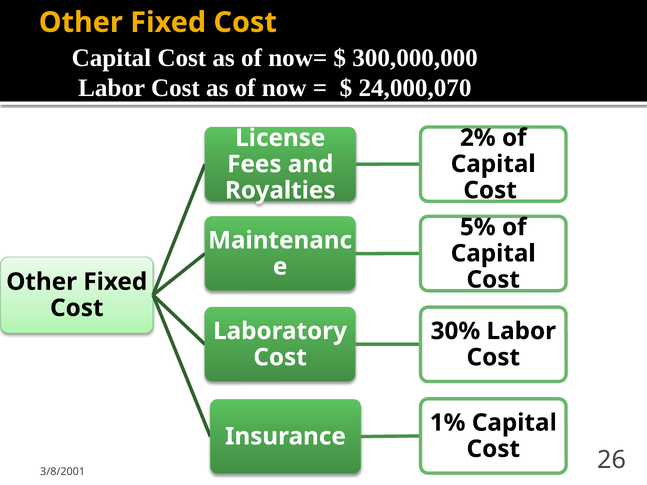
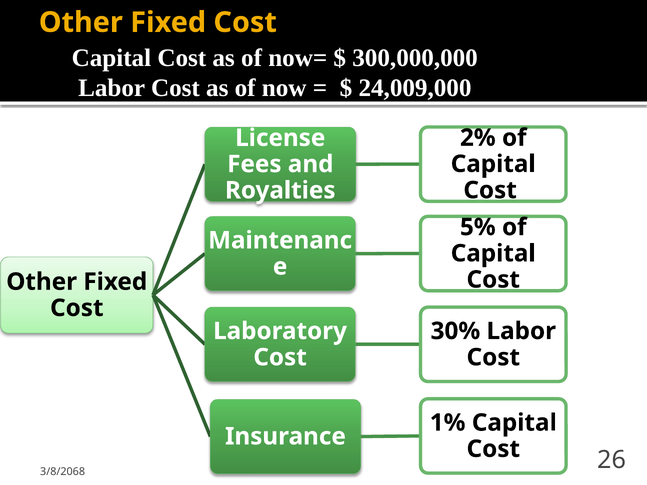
24,000,070: 24,000,070 -> 24,009,000
3/8/2001: 3/8/2001 -> 3/8/2068
